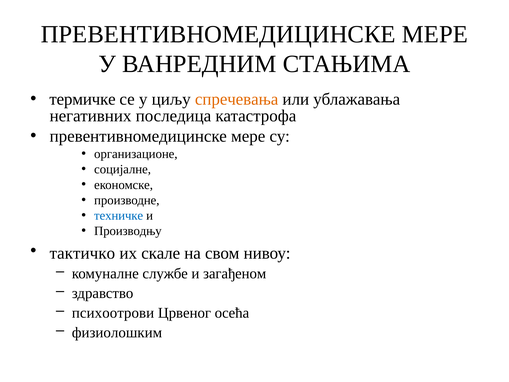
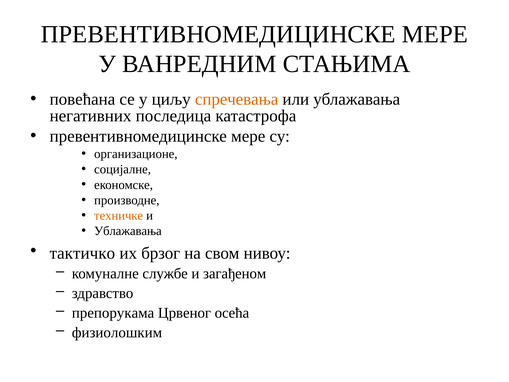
термичке: термичке -> повећана
техничке colour: blue -> orange
Производњу at (128, 231): Производњу -> Ублажавања
скале: скале -> брзог
психоотрови: психоотрови -> препорукама
